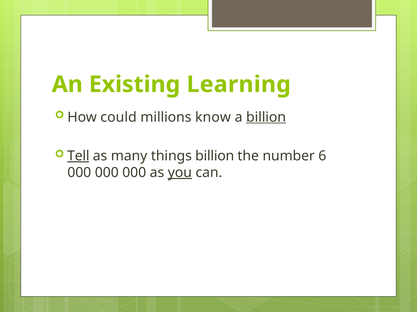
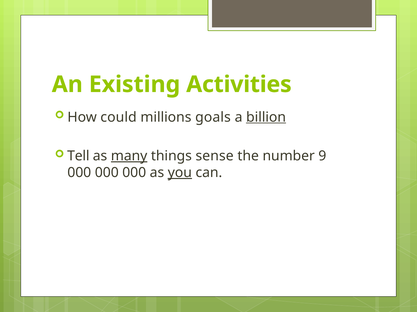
Learning: Learning -> Activities
know: know -> goals
Tell underline: present -> none
many underline: none -> present
things billion: billion -> sense
6: 6 -> 9
